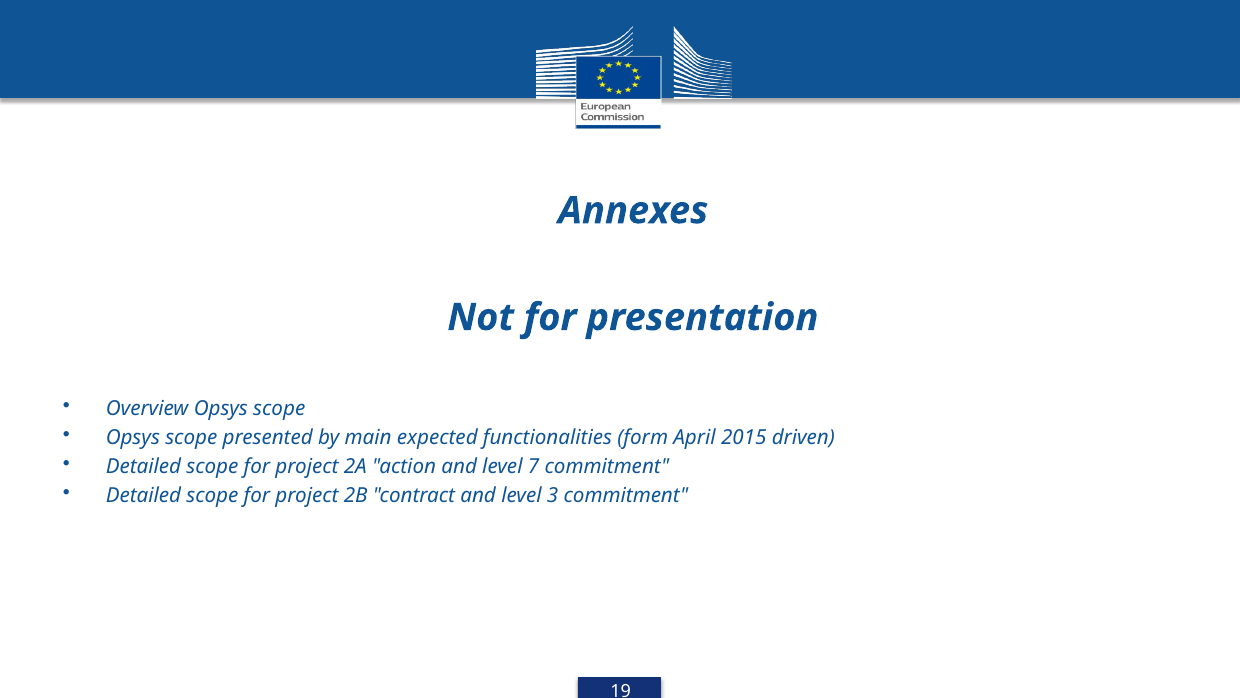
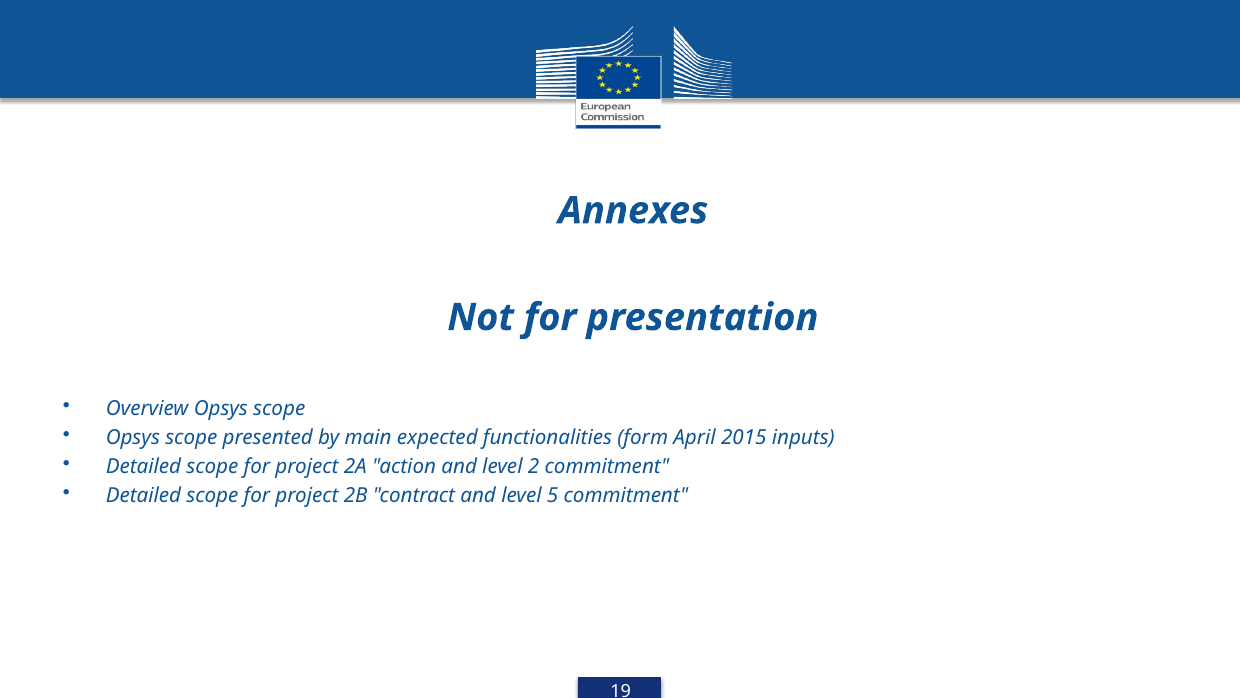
driven: driven -> inputs
7: 7 -> 2
3: 3 -> 5
